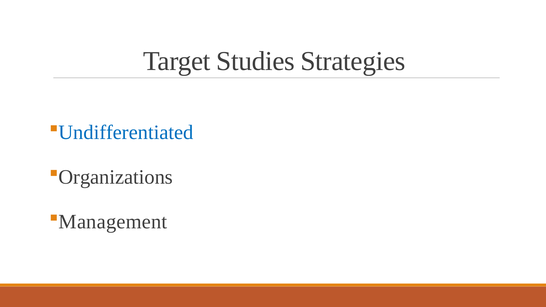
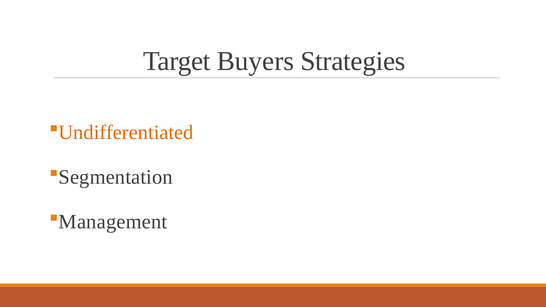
Studies: Studies -> Buyers
Undifferentiated colour: blue -> orange
Organizations: Organizations -> Segmentation
